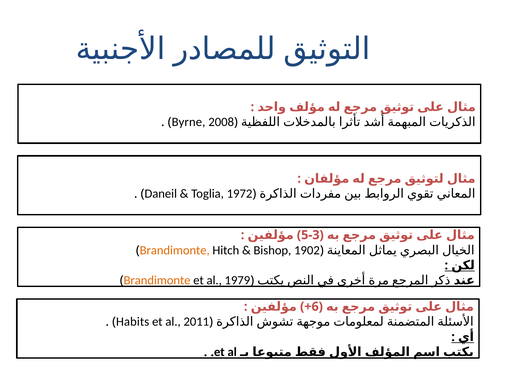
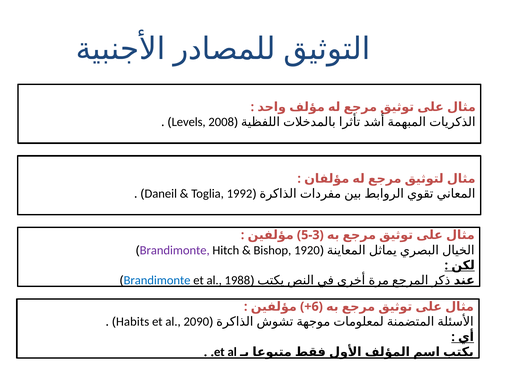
Byrne: Byrne -> Levels
1972: 1972 -> 1992
Brandimonte at (175, 250) colour: orange -> purple
1902: 1902 -> 1920
Brandimonte at (157, 280) colour: orange -> blue
1979: 1979 -> 1988
2011: 2011 -> 2090
